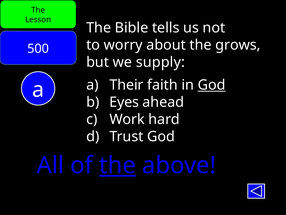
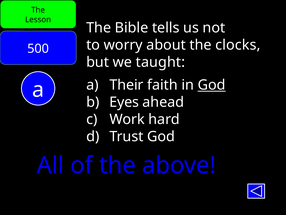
grows: grows -> clocks
supply: supply -> taught
the at (118, 165) underline: present -> none
